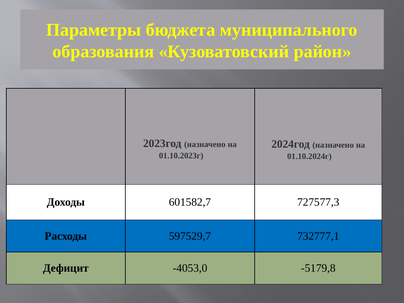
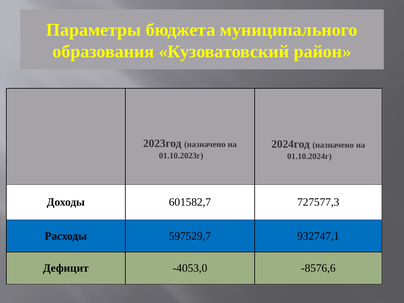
732777,1: 732777,1 -> 932747,1
-5179,8: -5179,8 -> -8576,6
